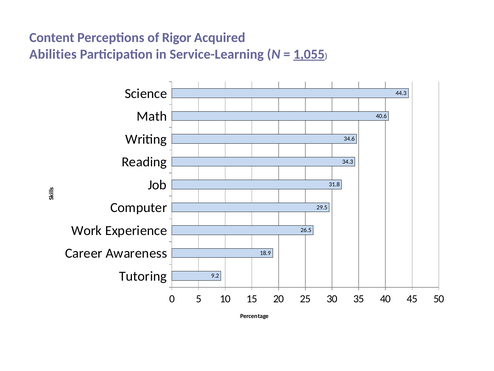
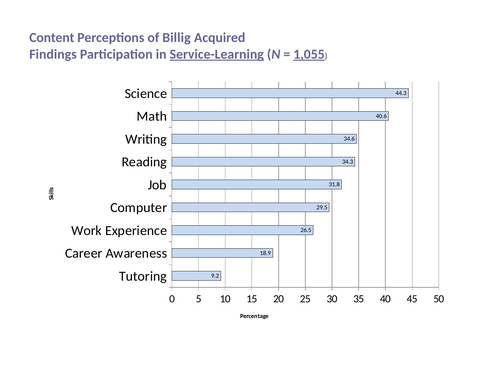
Rigor: Rigor -> Billig
Abilities: Abilities -> Findings
Service-Learning underline: none -> present
